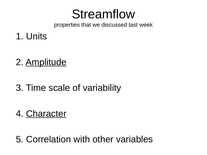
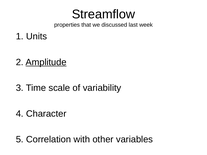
Character underline: present -> none
